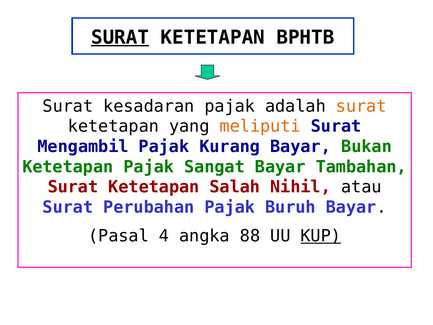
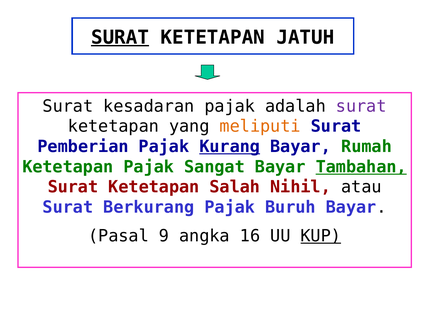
BPHTB: BPHTB -> JATUH
surat at (361, 106) colour: orange -> purple
Mengambil: Mengambil -> Pemberian
Kurang underline: none -> present
Bukan: Bukan -> Rumah
Tambahan underline: none -> present
Perubahan: Perubahan -> Berkurang
4: 4 -> 9
88: 88 -> 16
